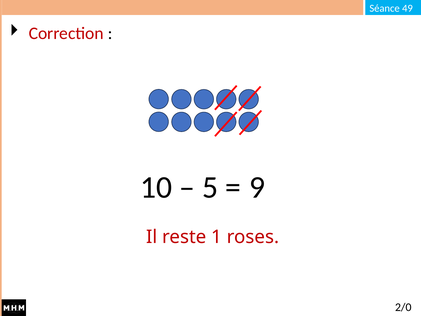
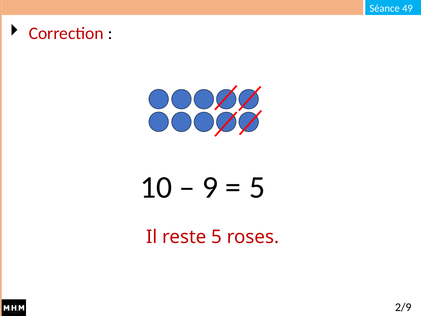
5: 5 -> 9
9 at (257, 187): 9 -> 5
reste 1: 1 -> 5
2/0: 2/0 -> 2/9
